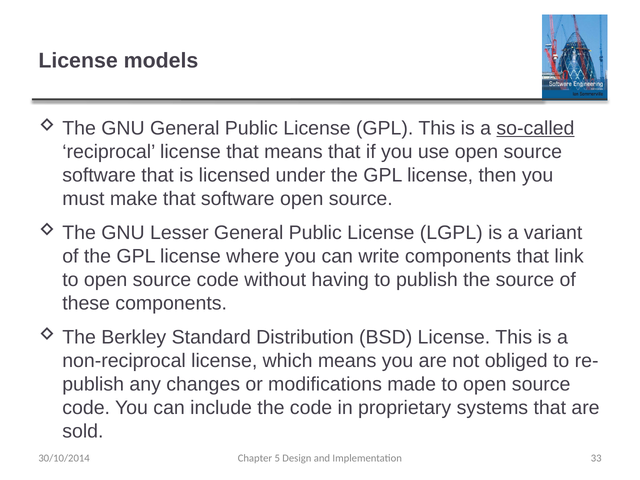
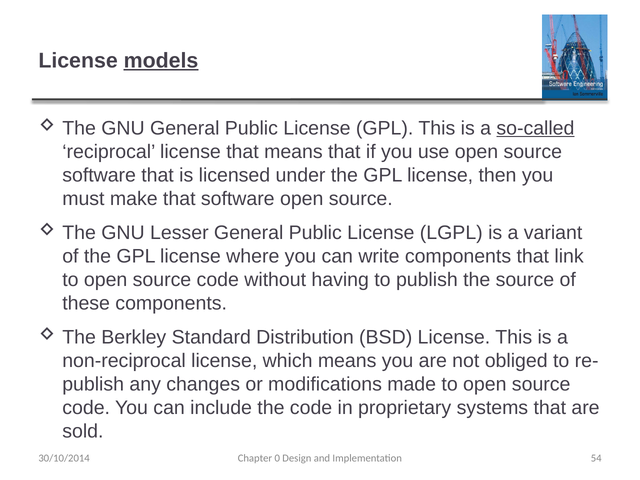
models underline: none -> present
5: 5 -> 0
33: 33 -> 54
